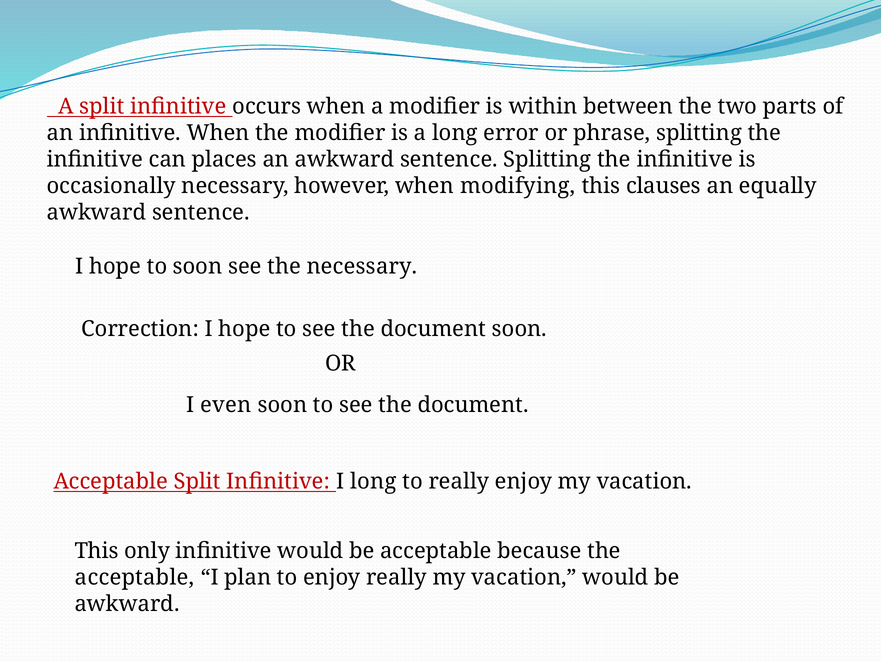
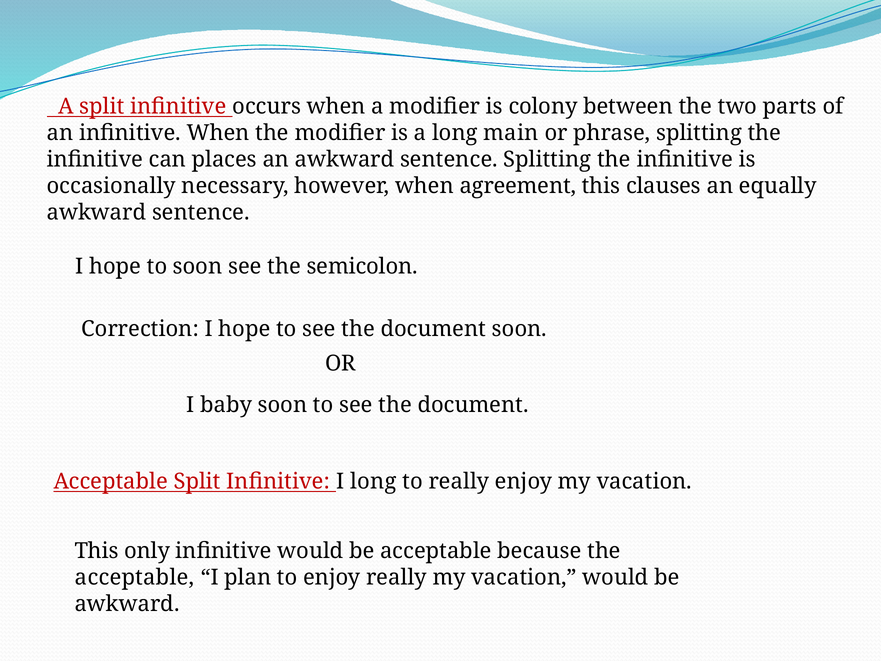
within: within -> colony
error: error -> main
modifying: modifying -> agreement
the necessary: necessary -> semicolon
even: even -> baby
